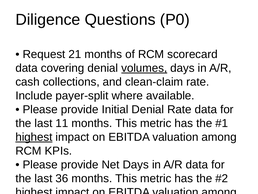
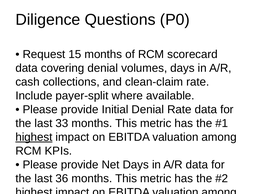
21: 21 -> 15
volumes underline: present -> none
11: 11 -> 33
